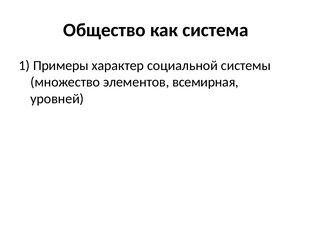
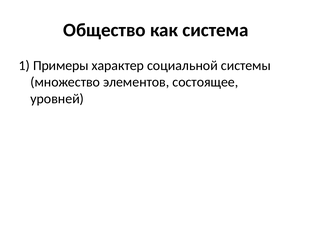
всемирная: всемирная -> состоящее
